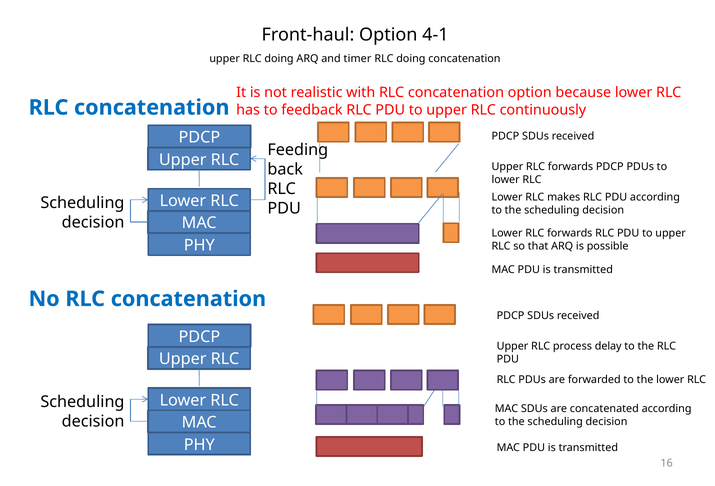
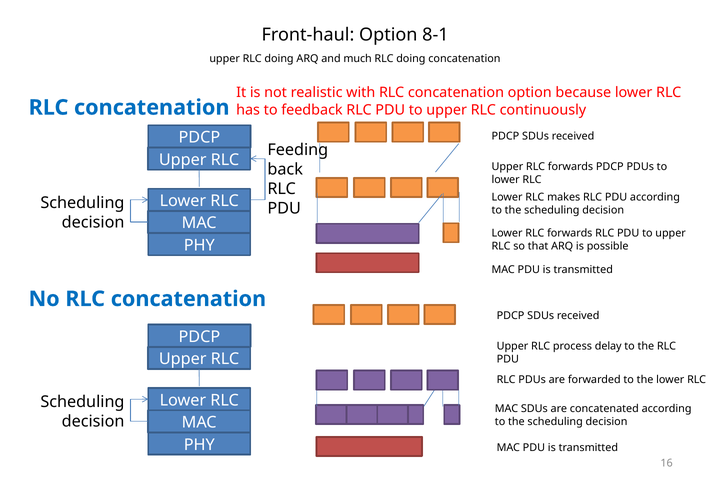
4-1: 4-1 -> 8-1
timer: timer -> much
